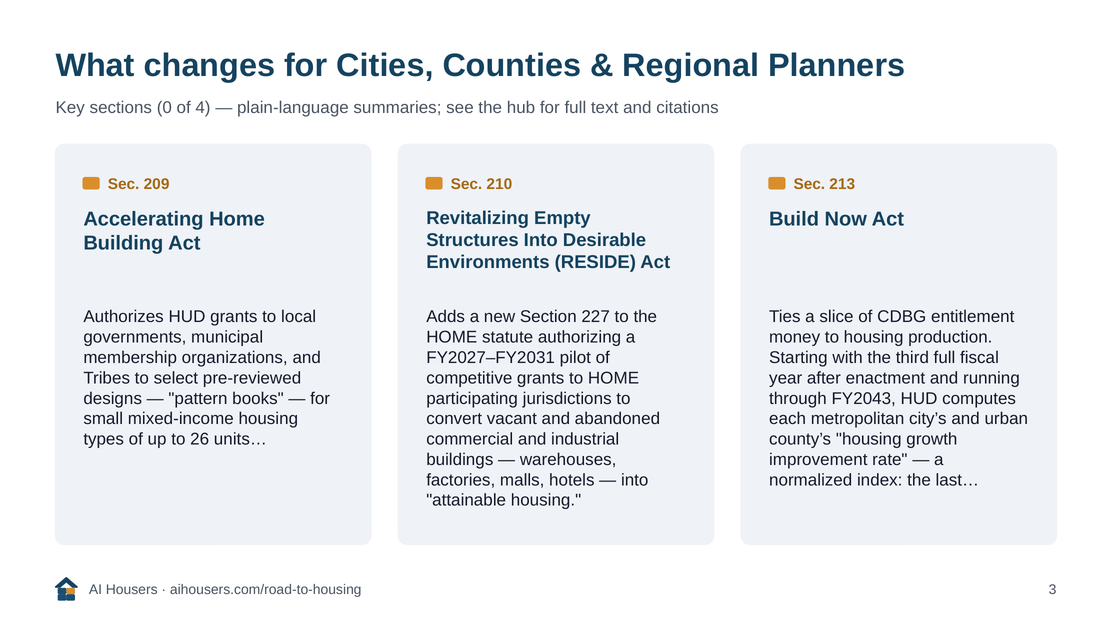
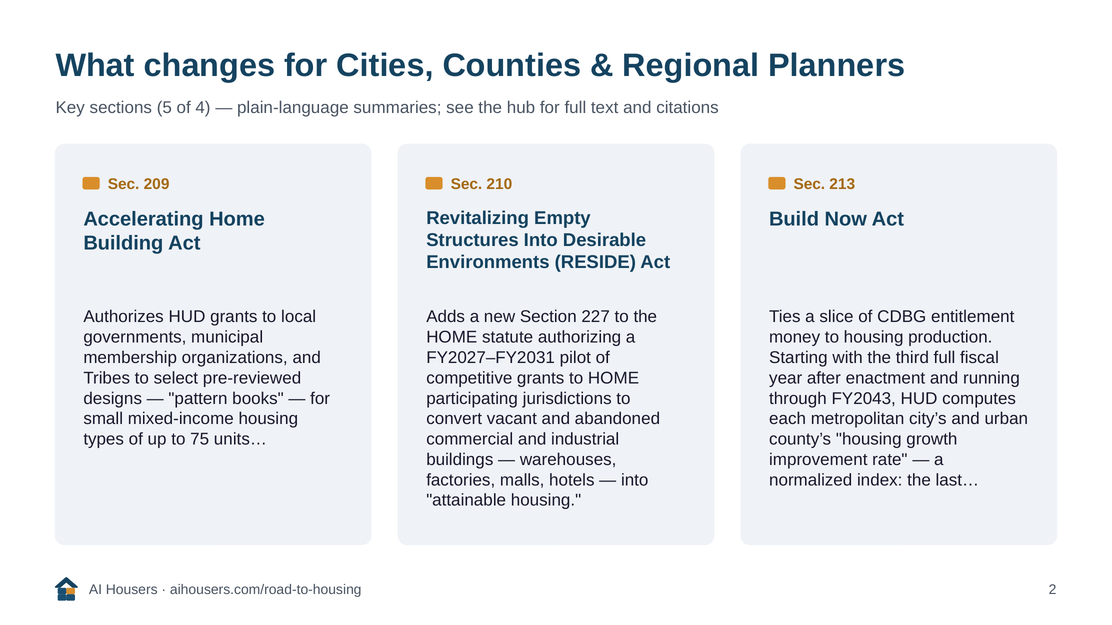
0: 0 -> 5
26: 26 -> 75
3: 3 -> 2
